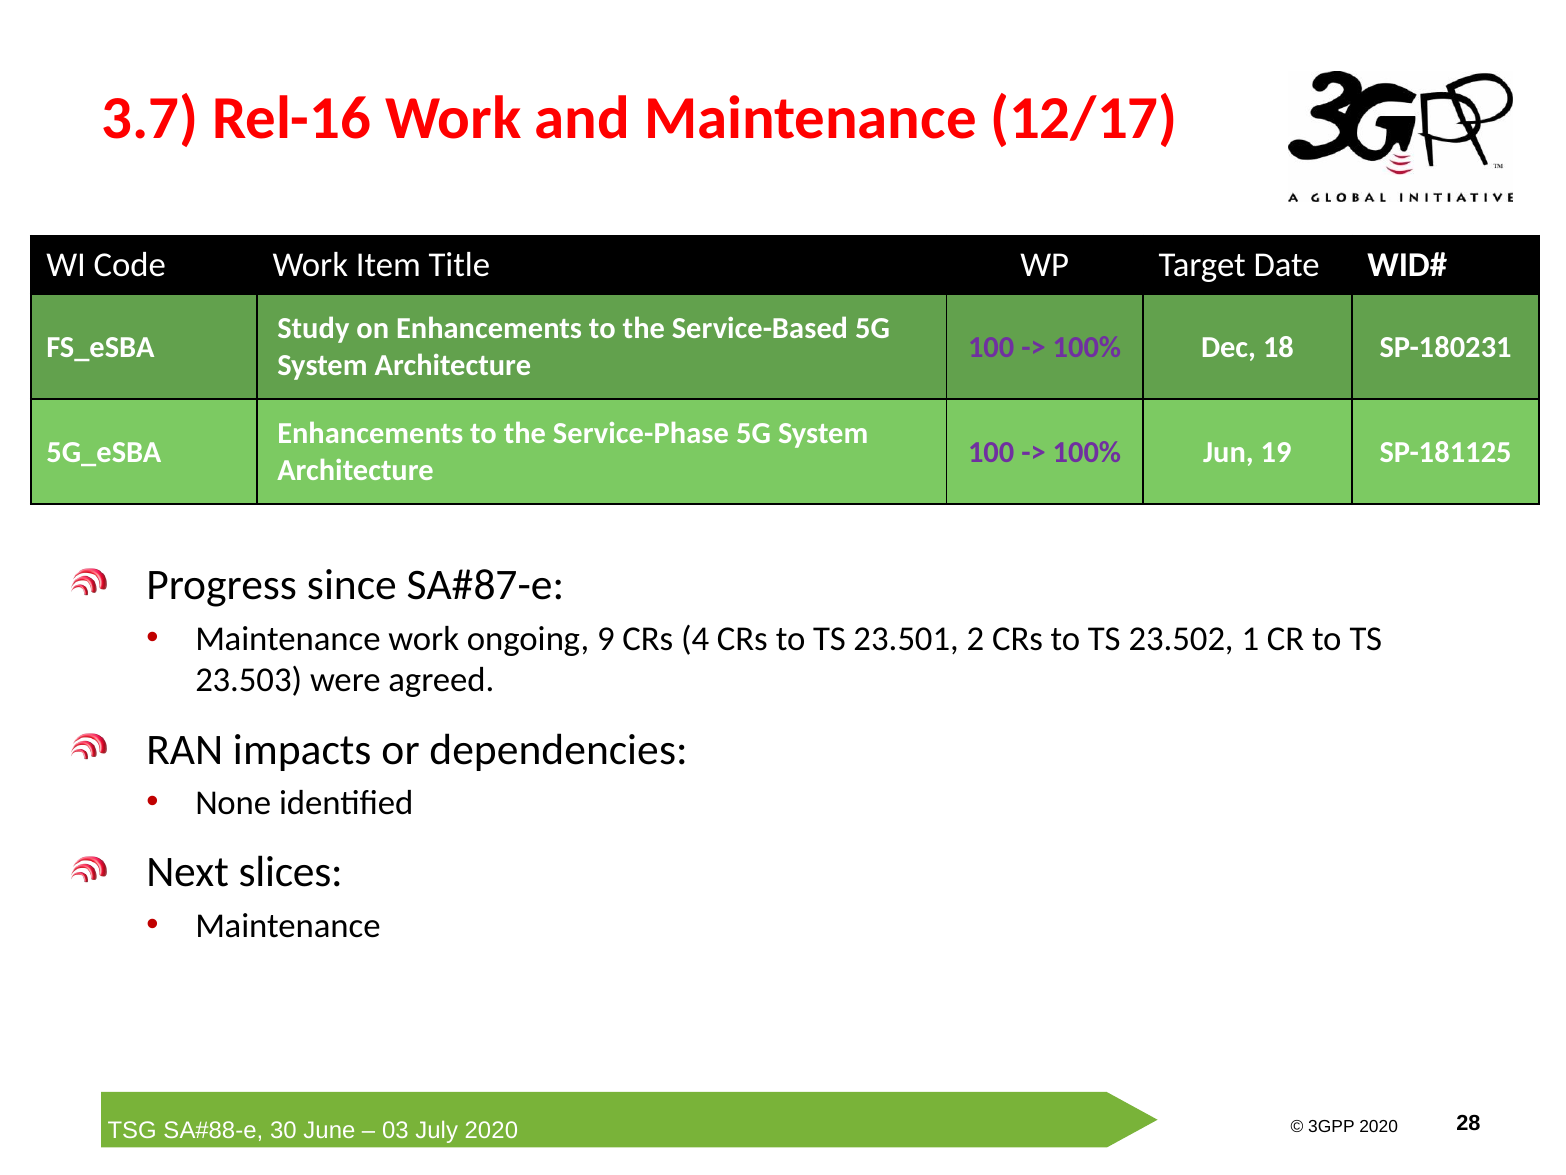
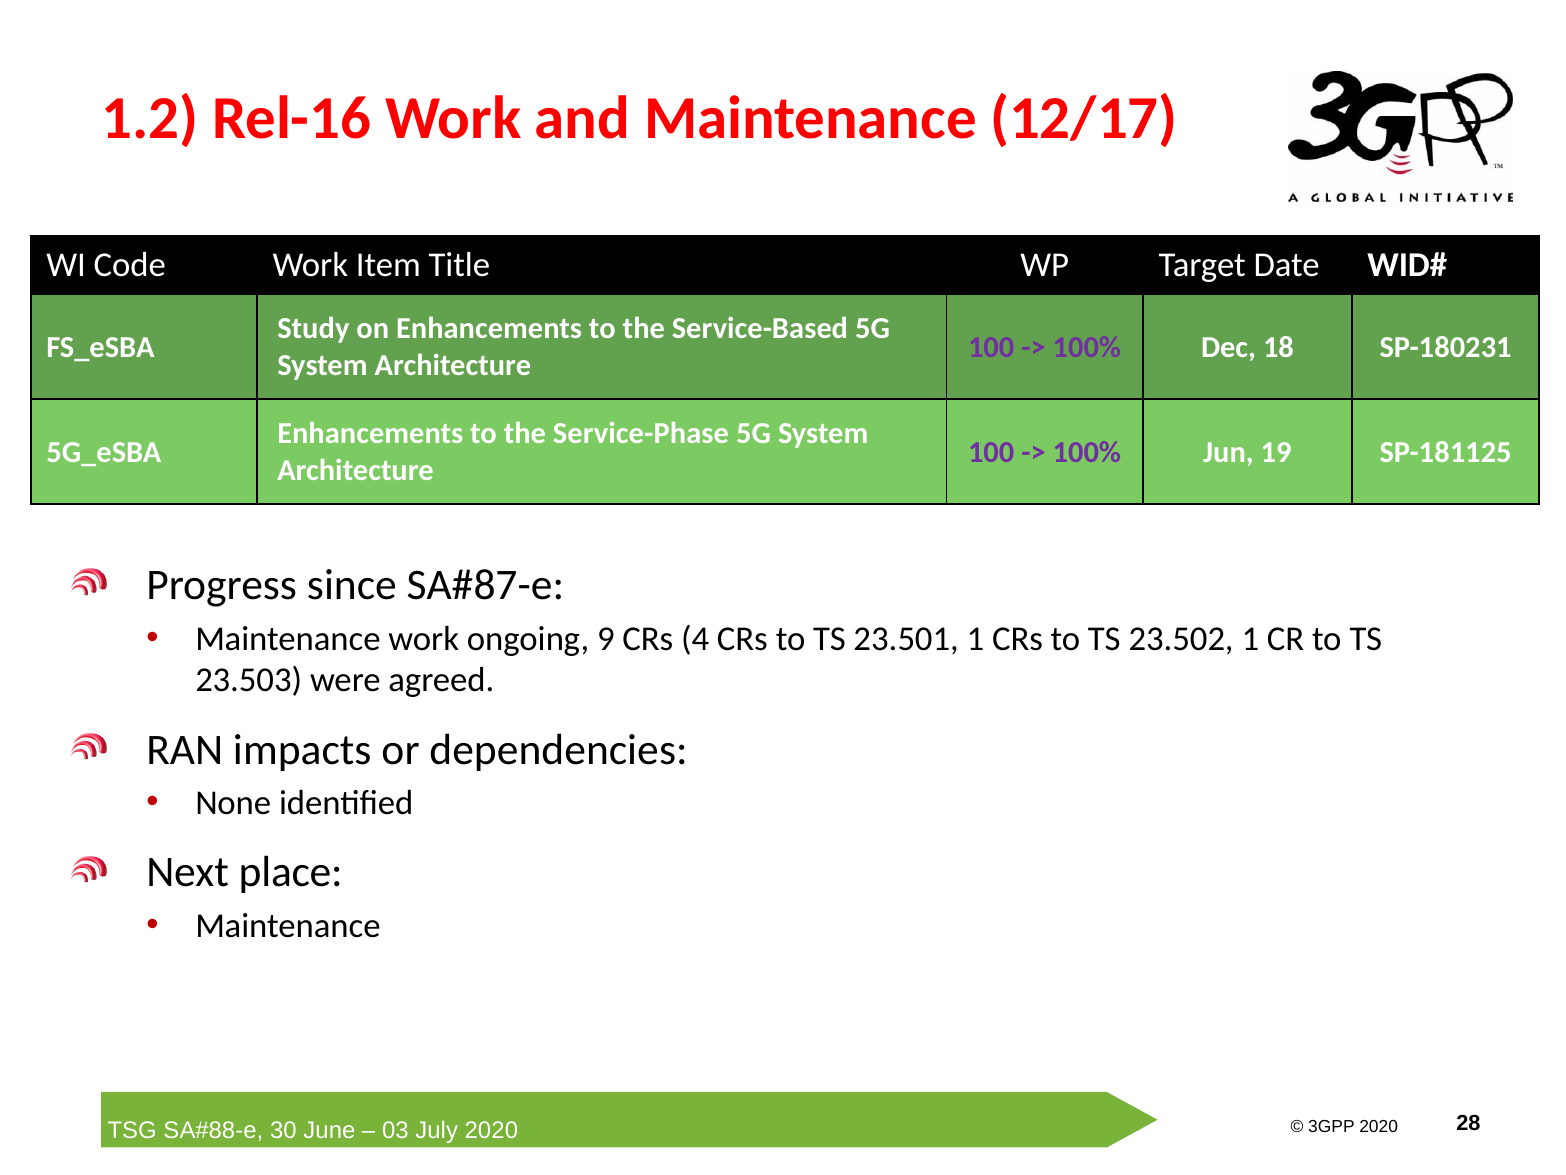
3.7: 3.7 -> 1.2
23.501 2: 2 -> 1
slices: slices -> place
